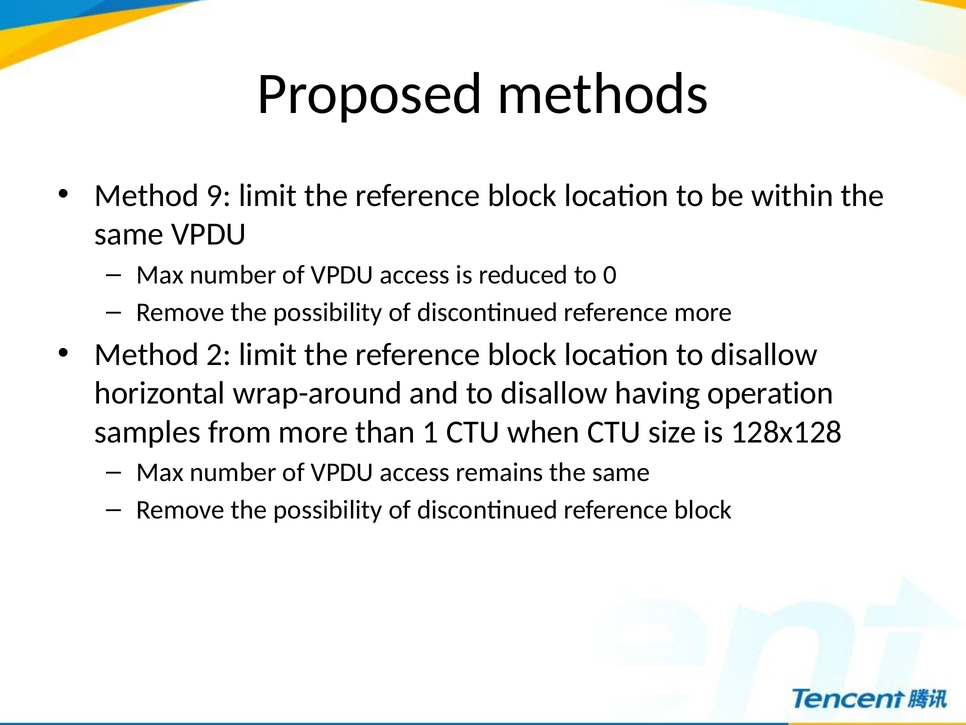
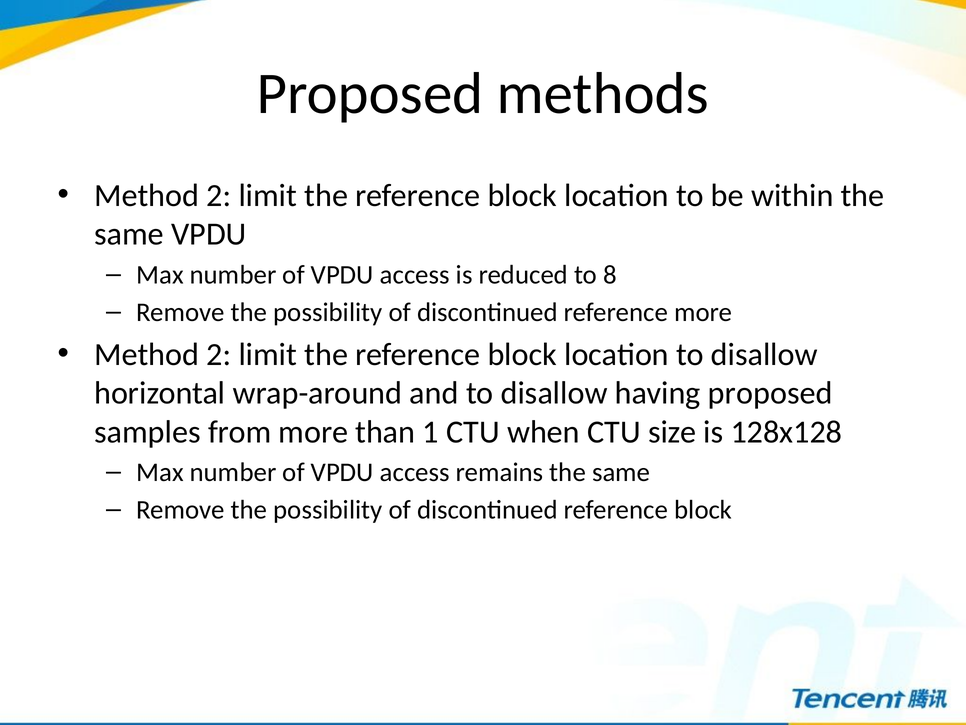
9 at (219, 195): 9 -> 2
0: 0 -> 8
having operation: operation -> proposed
